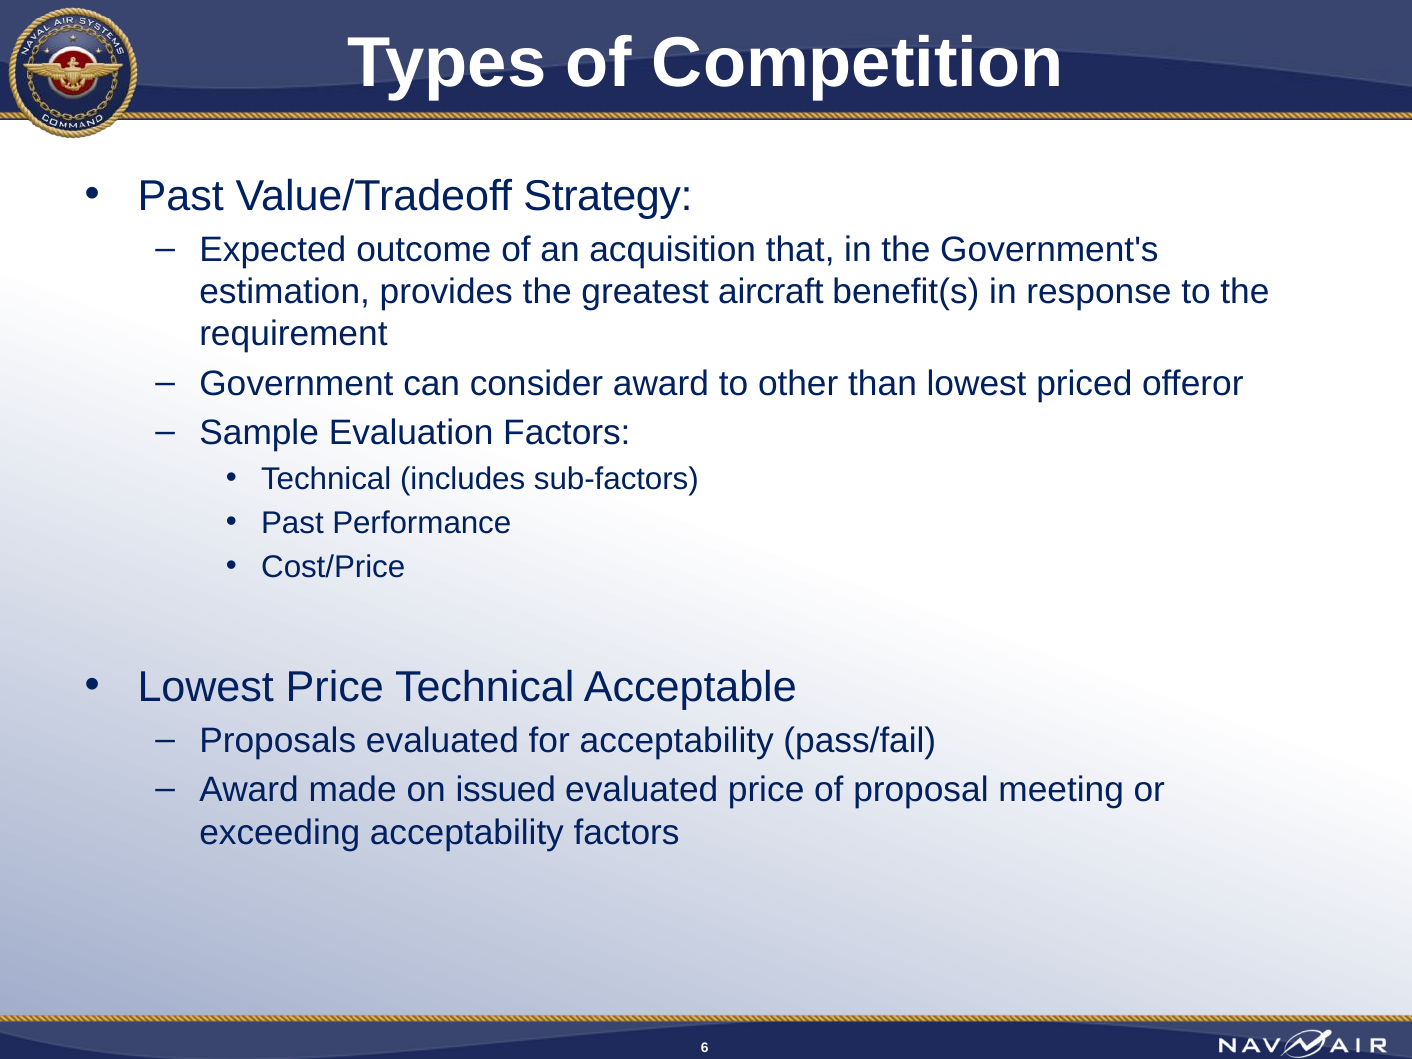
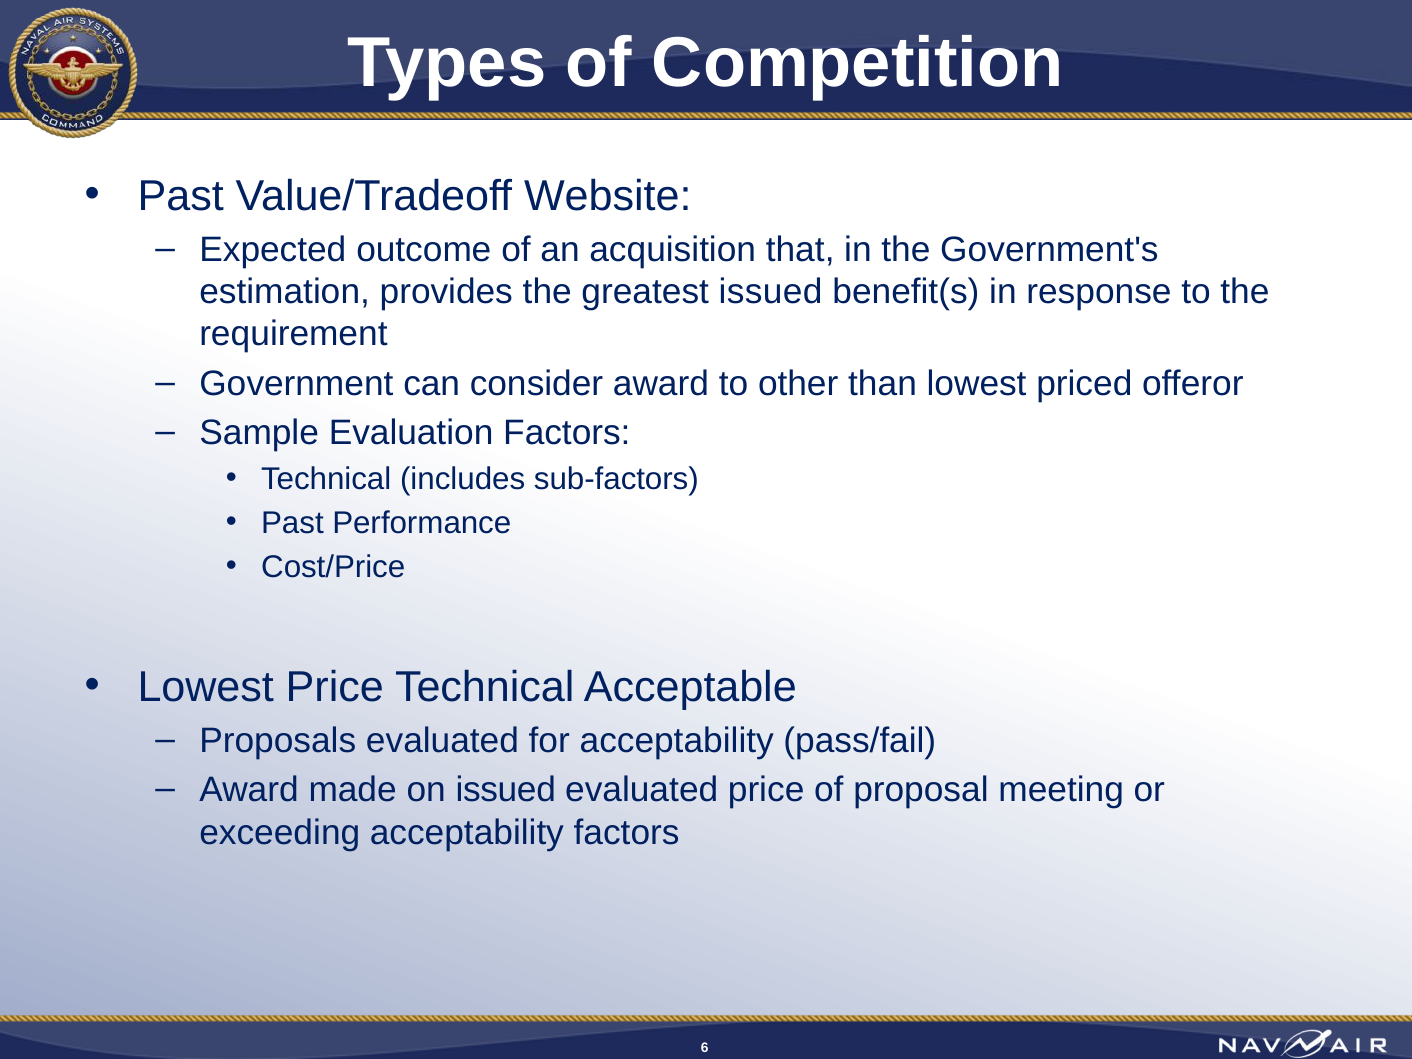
Strategy: Strategy -> Website
greatest aircraft: aircraft -> issued
